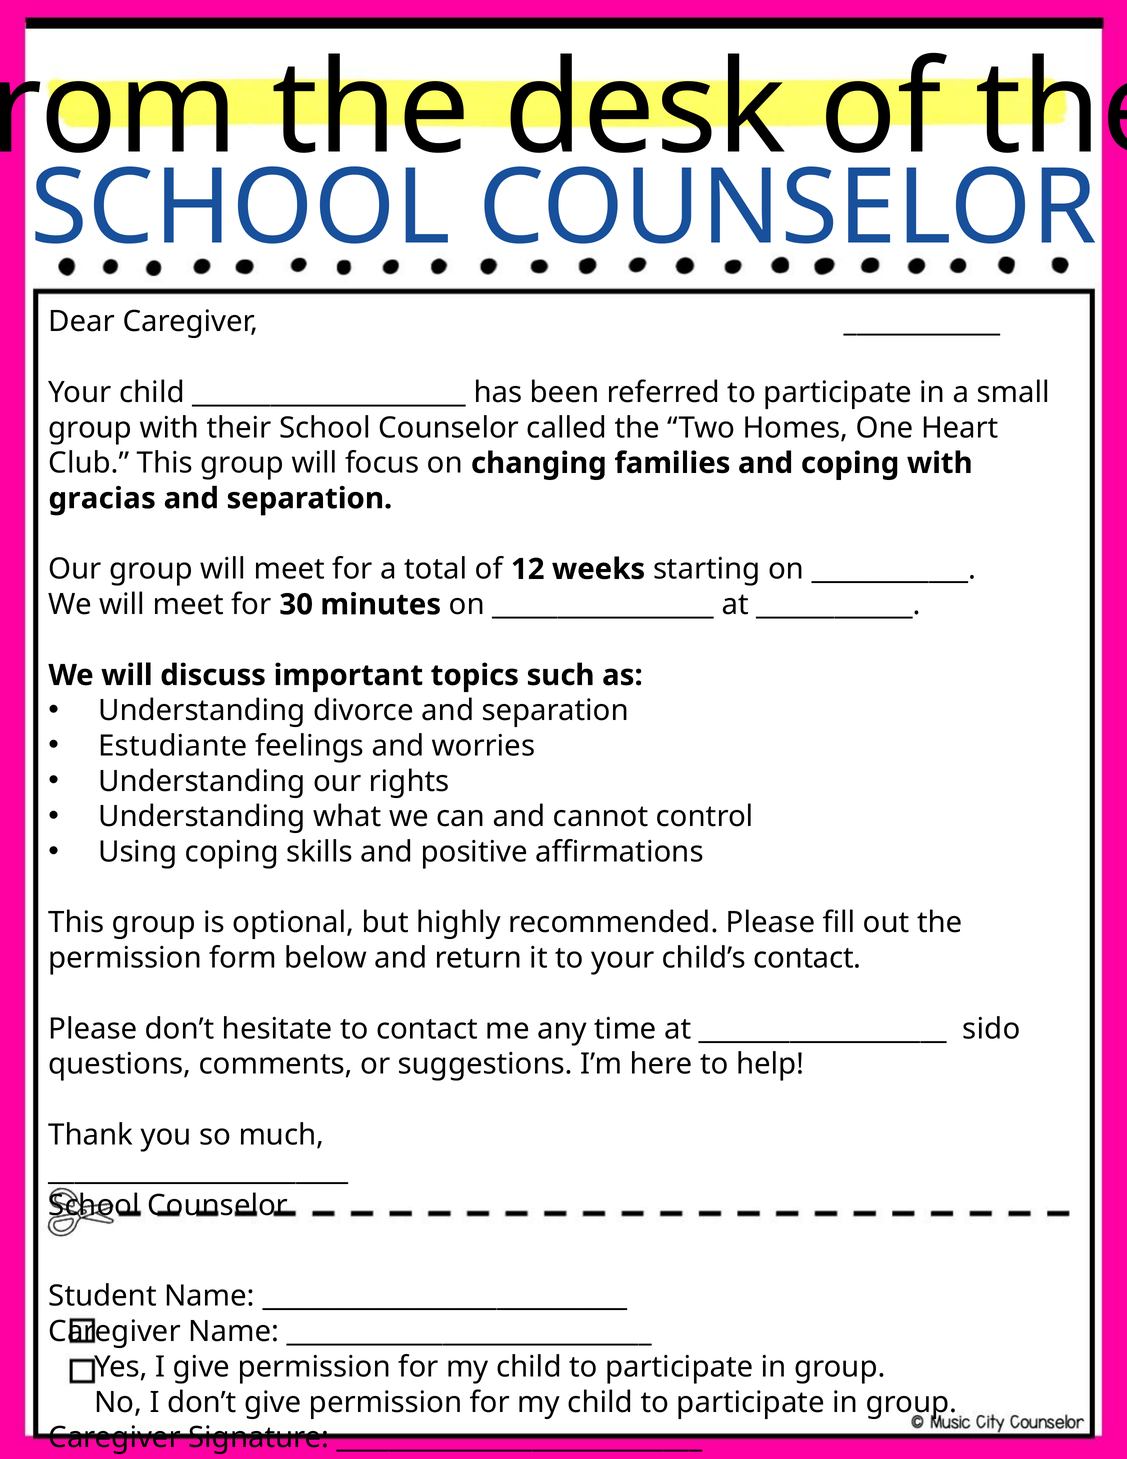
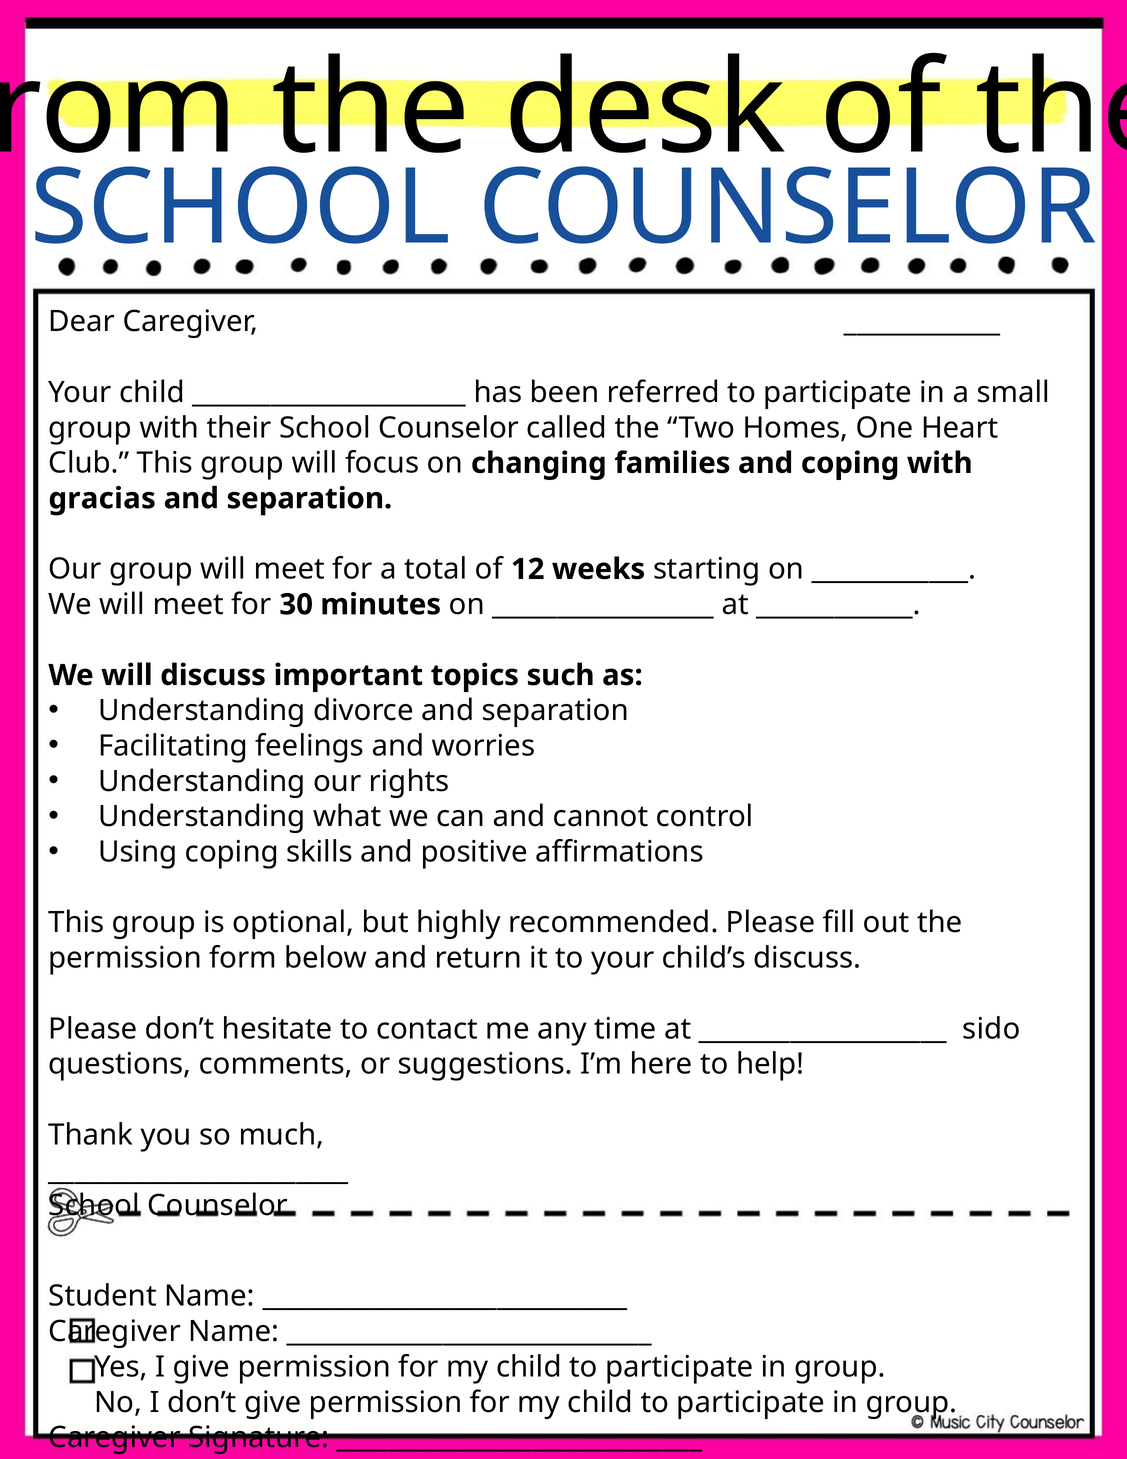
Estudiante: Estudiante -> Facilitating
child’s contact: contact -> discuss
